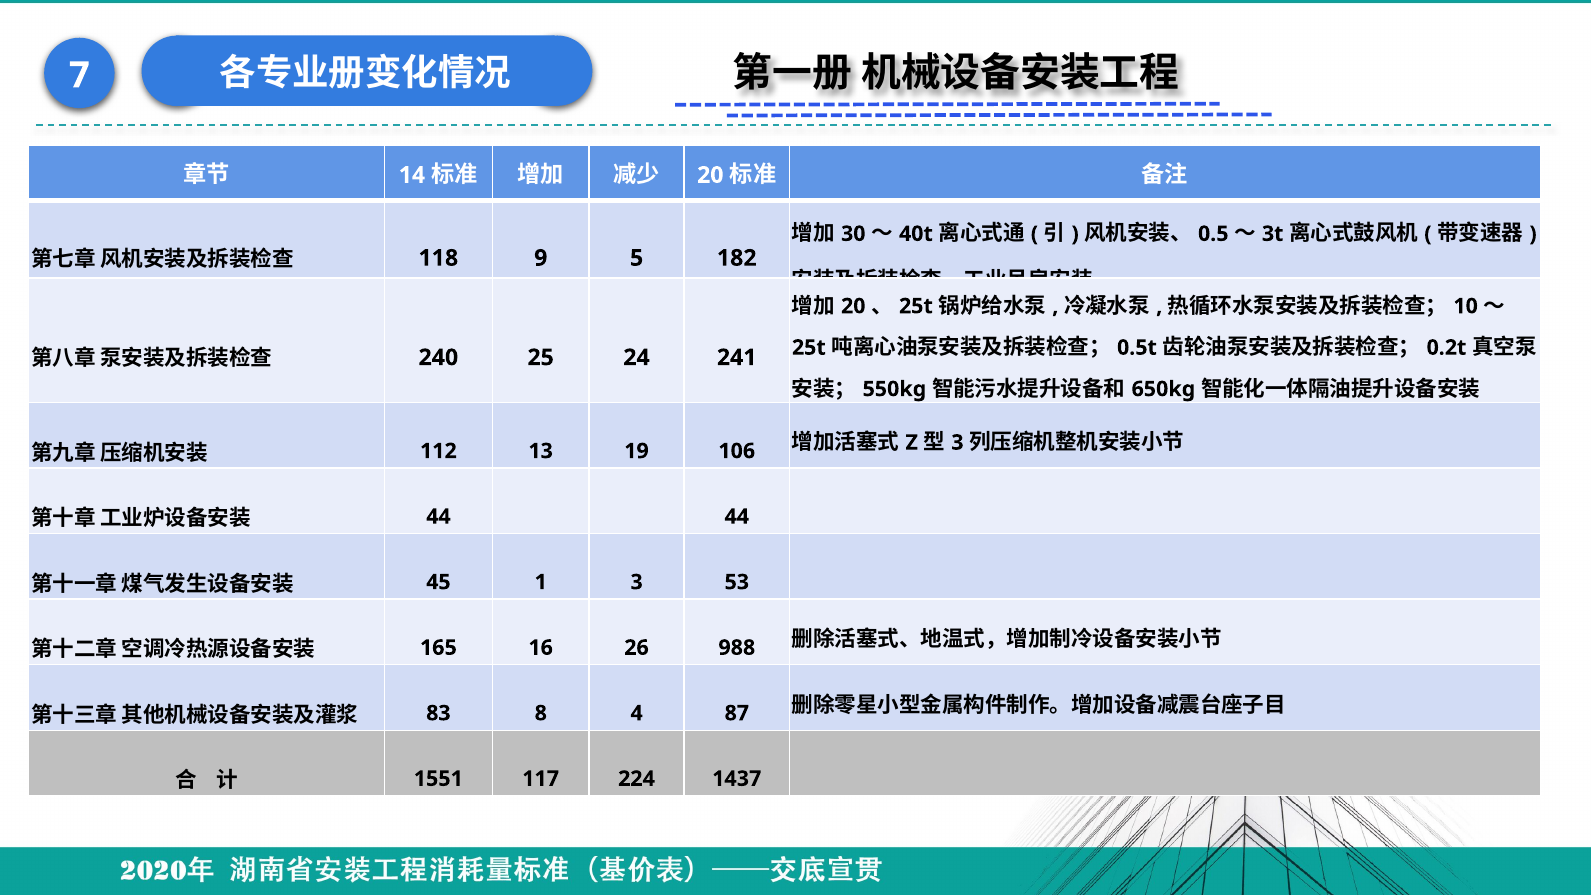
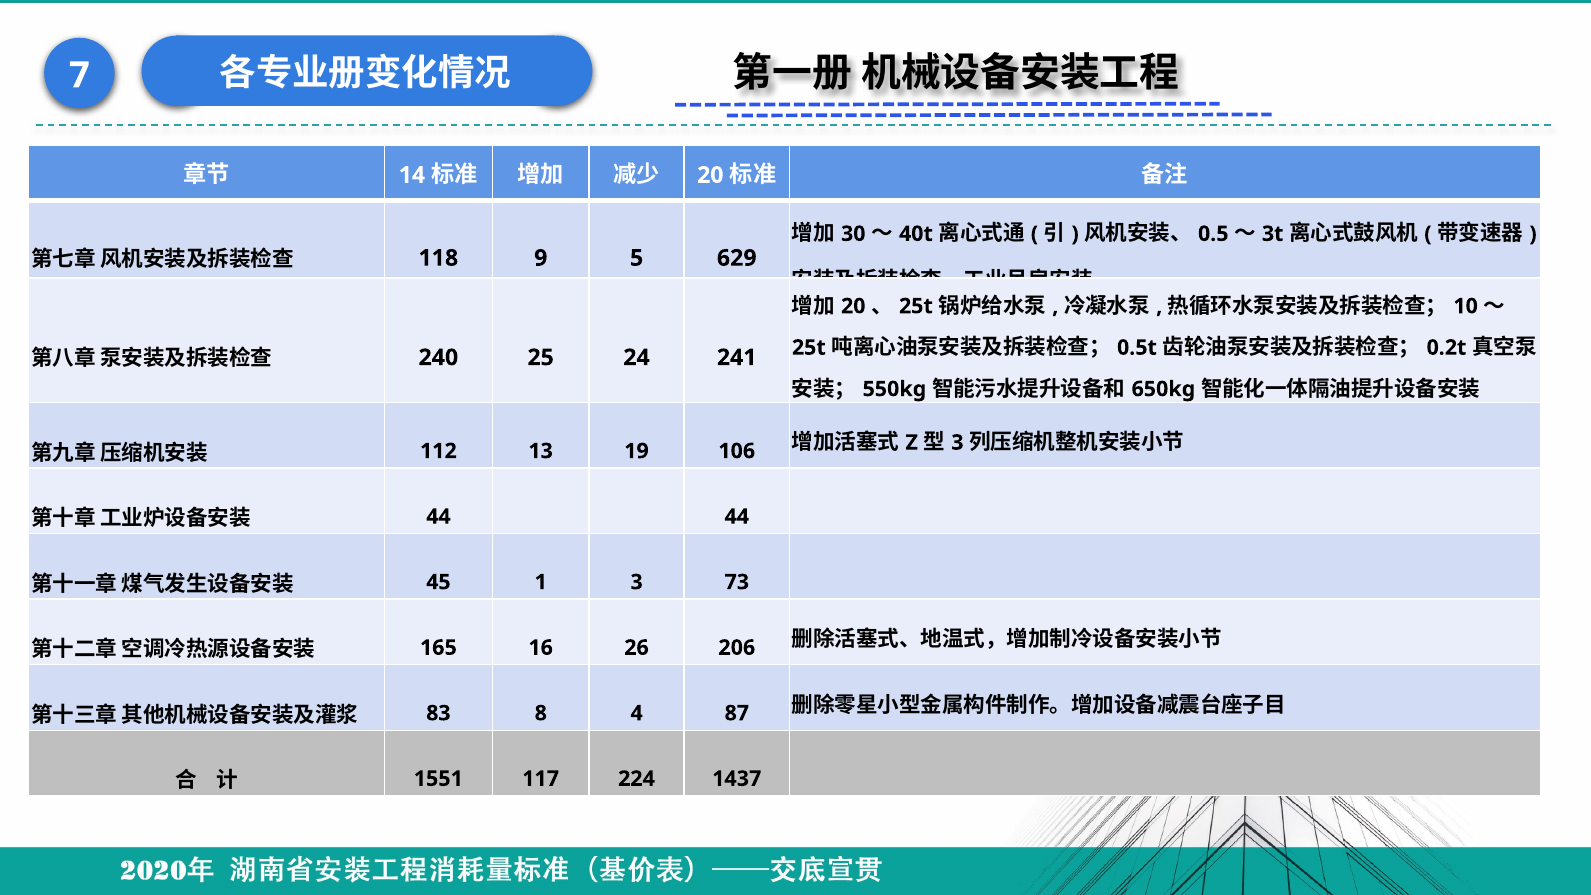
182: 182 -> 629
53: 53 -> 73
988: 988 -> 206
